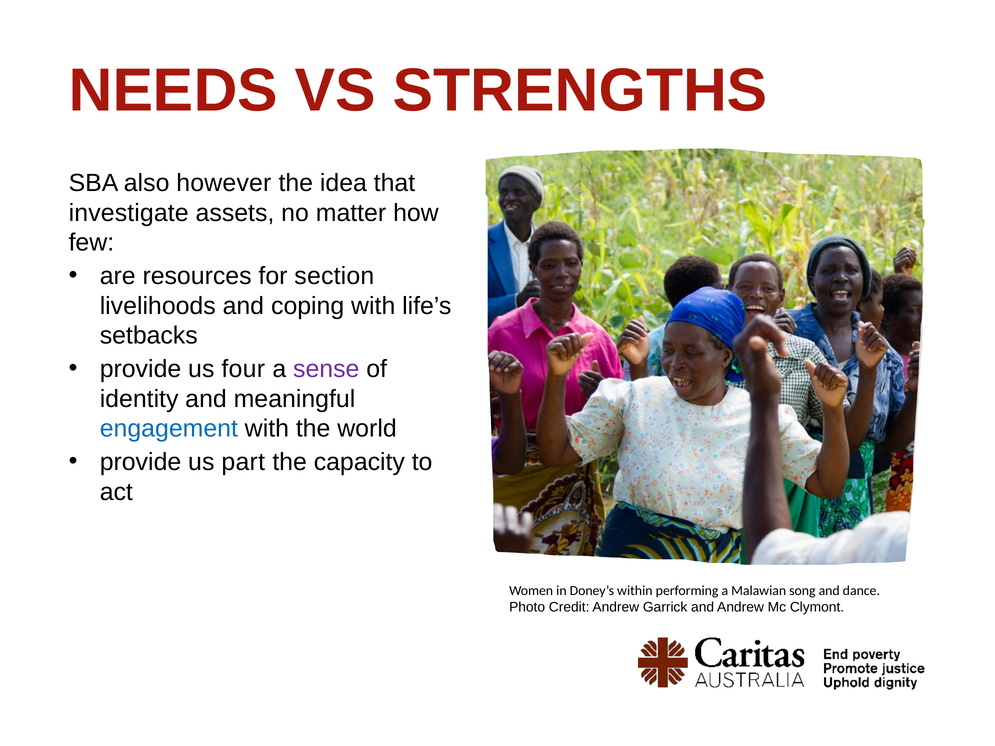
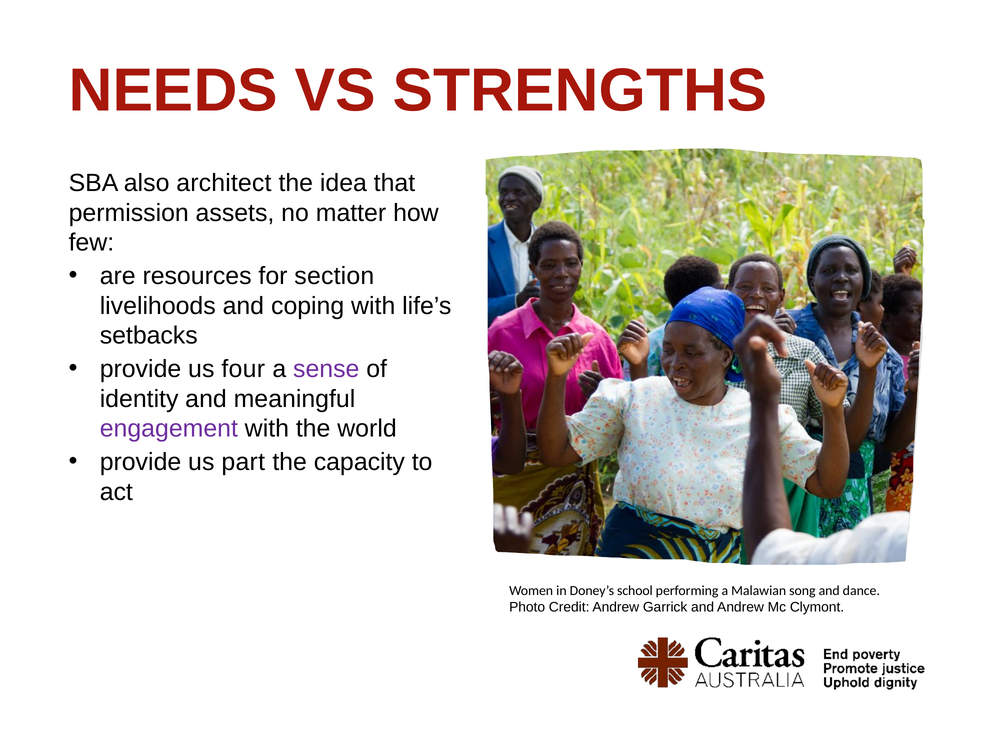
however: however -> architect
investigate: investigate -> permission
engagement colour: blue -> purple
within: within -> school
